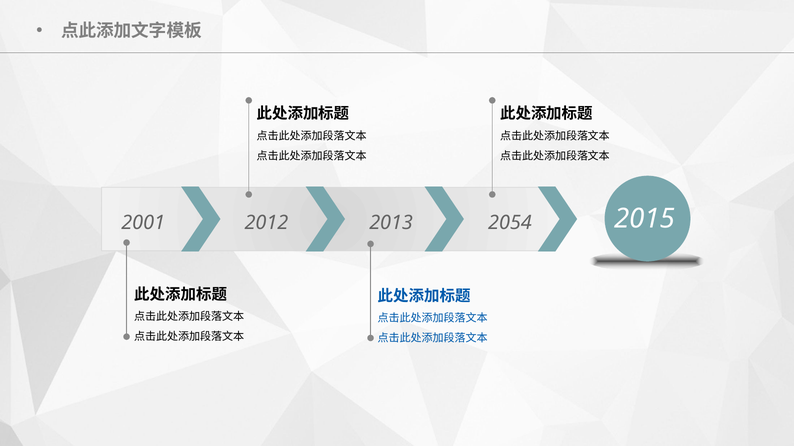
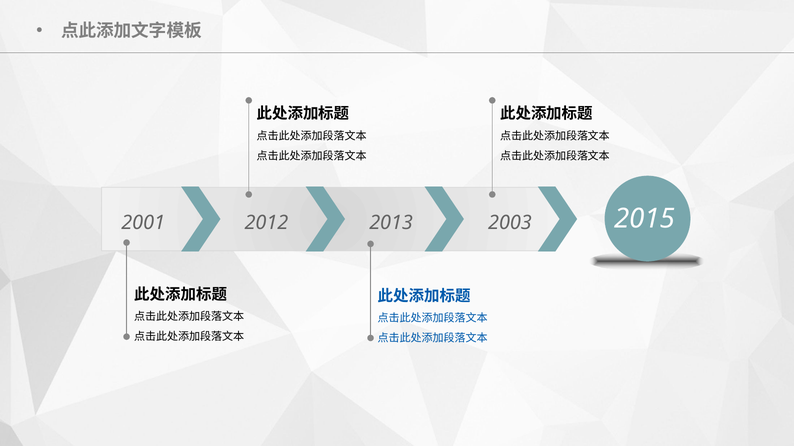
2054: 2054 -> 2003
